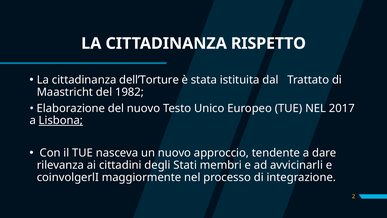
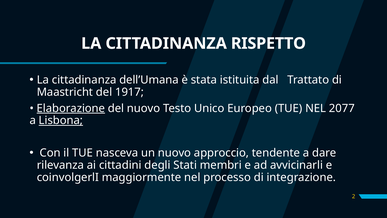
dell’Torture: dell’Torture -> dell’Umana
1982: 1982 -> 1917
Elaborazione underline: none -> present
2017: 2017 -> 2077
